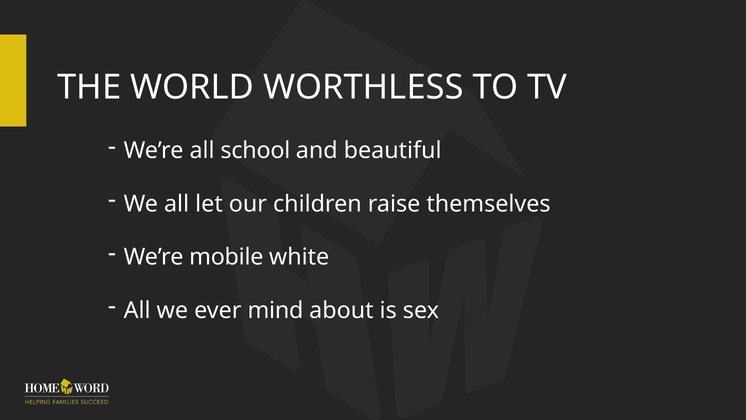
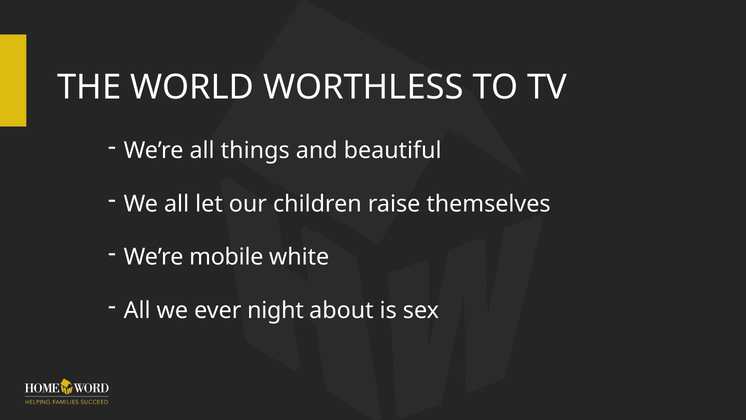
school: school -> things
mind: mind -> night
